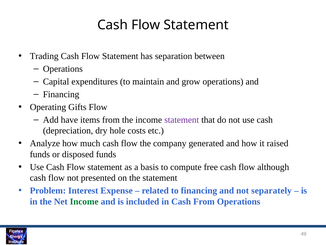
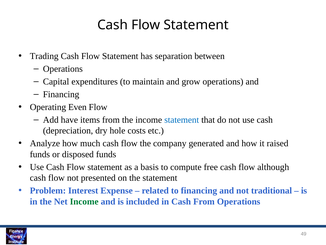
Gifts: Gifts -> Even
statement at (182, 120) colour: purple -> blue
separately: separately -> traditional
